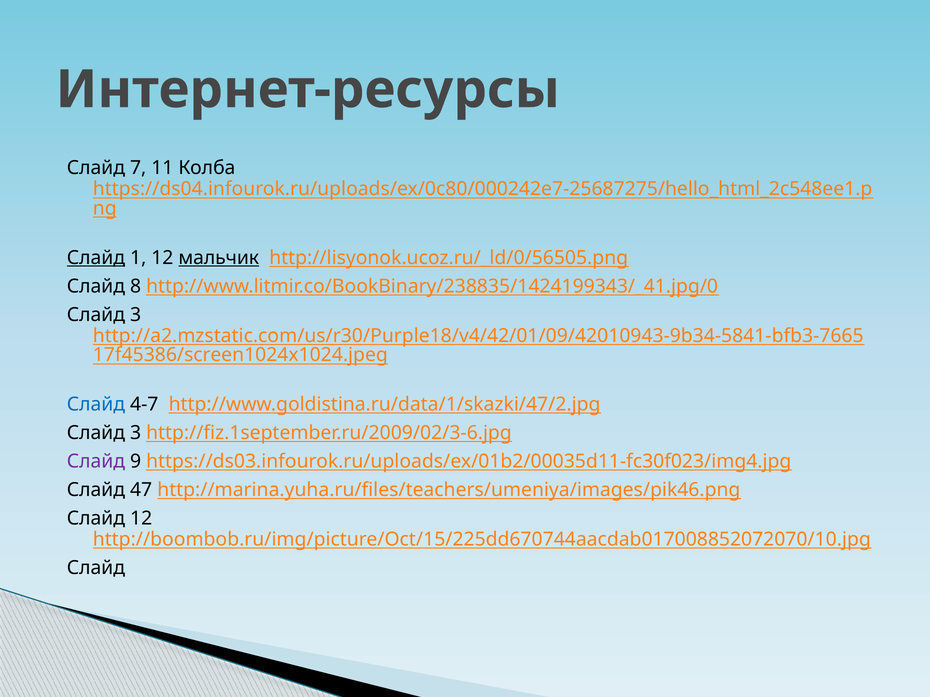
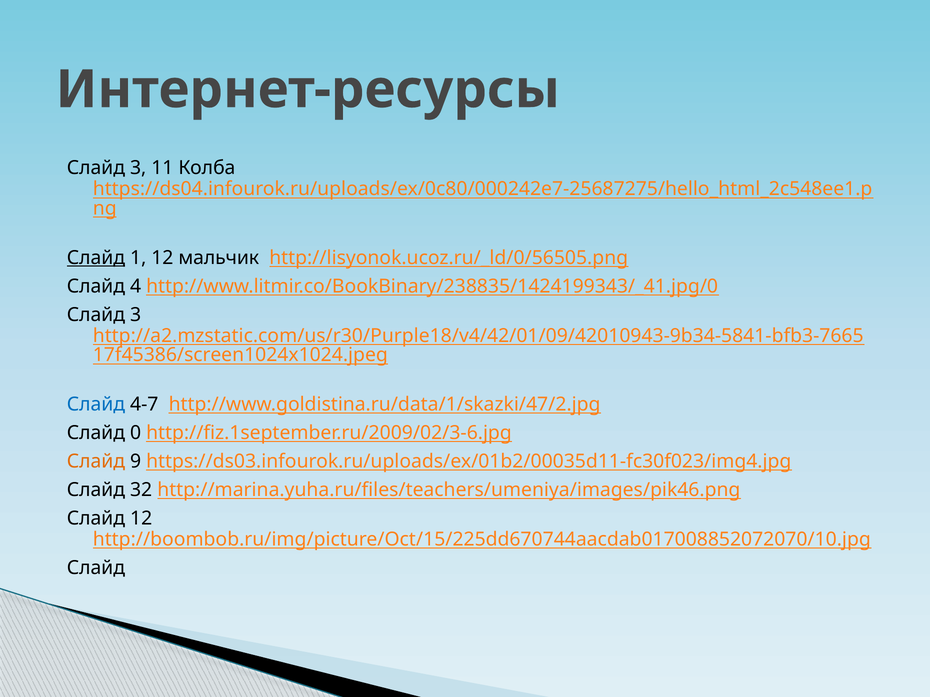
7 at (138, 168): 7 -> 3
мальчик underline: present -> none
8: 8 -> 4
3 at (136, 433): 3 -> 0
Слайд at (96, 462) colour: purple -> orange
47: 47 -> 32
